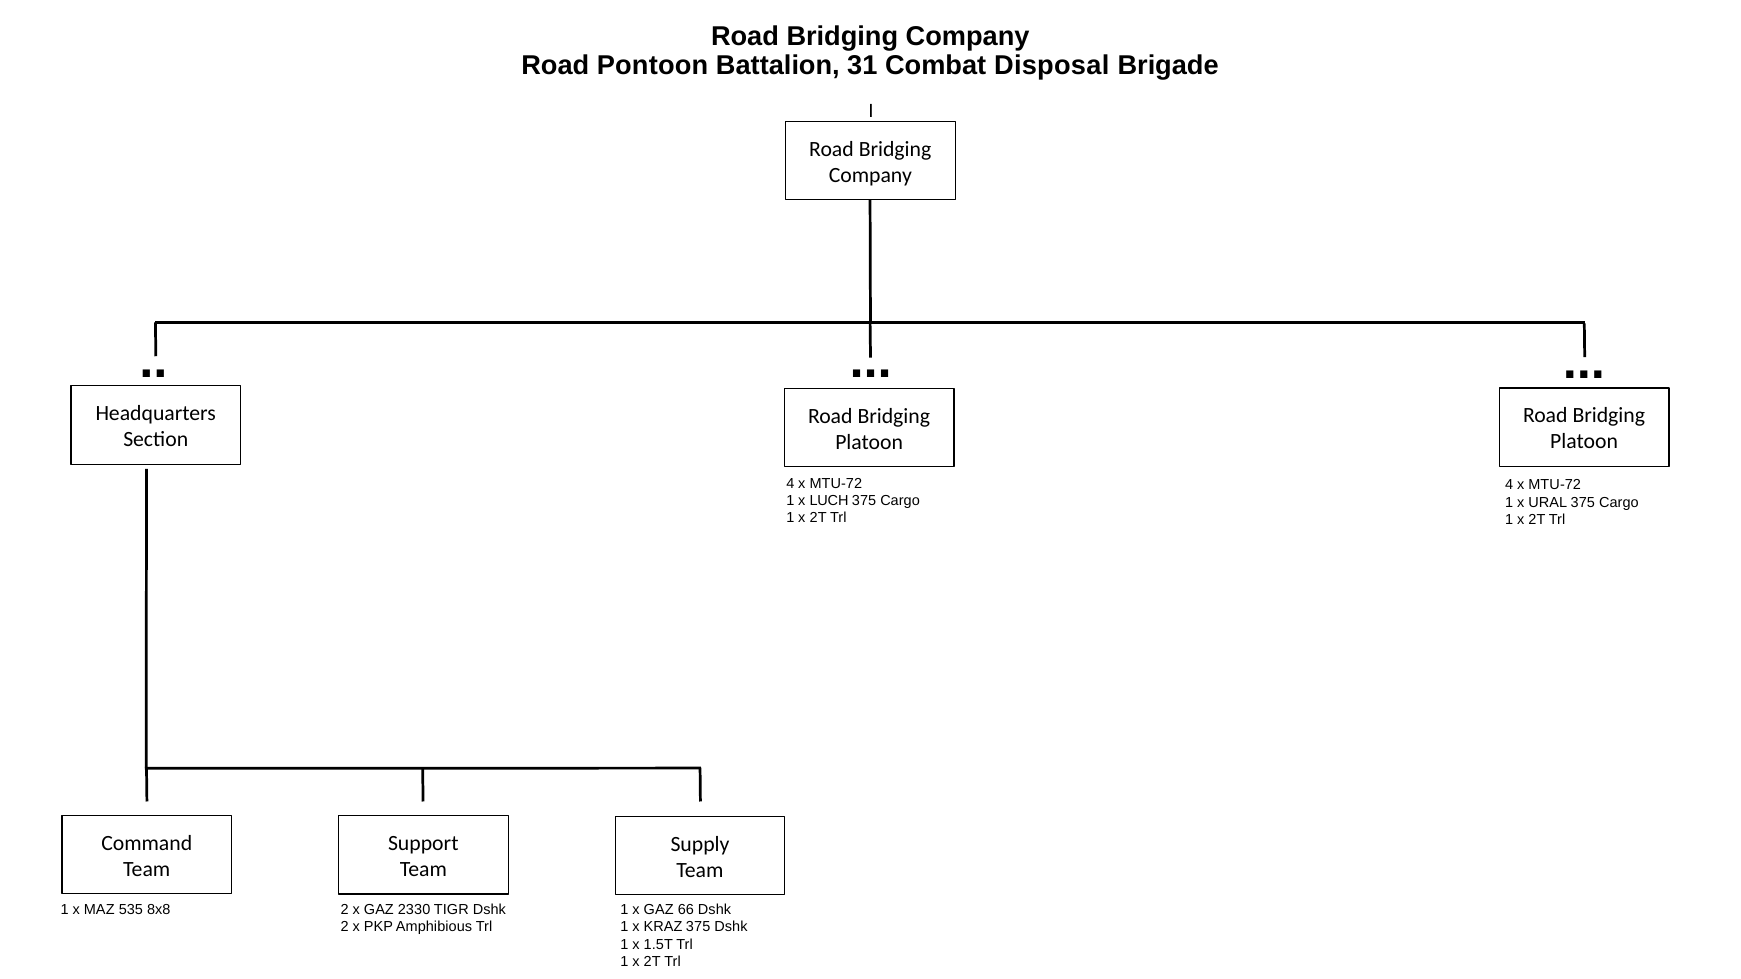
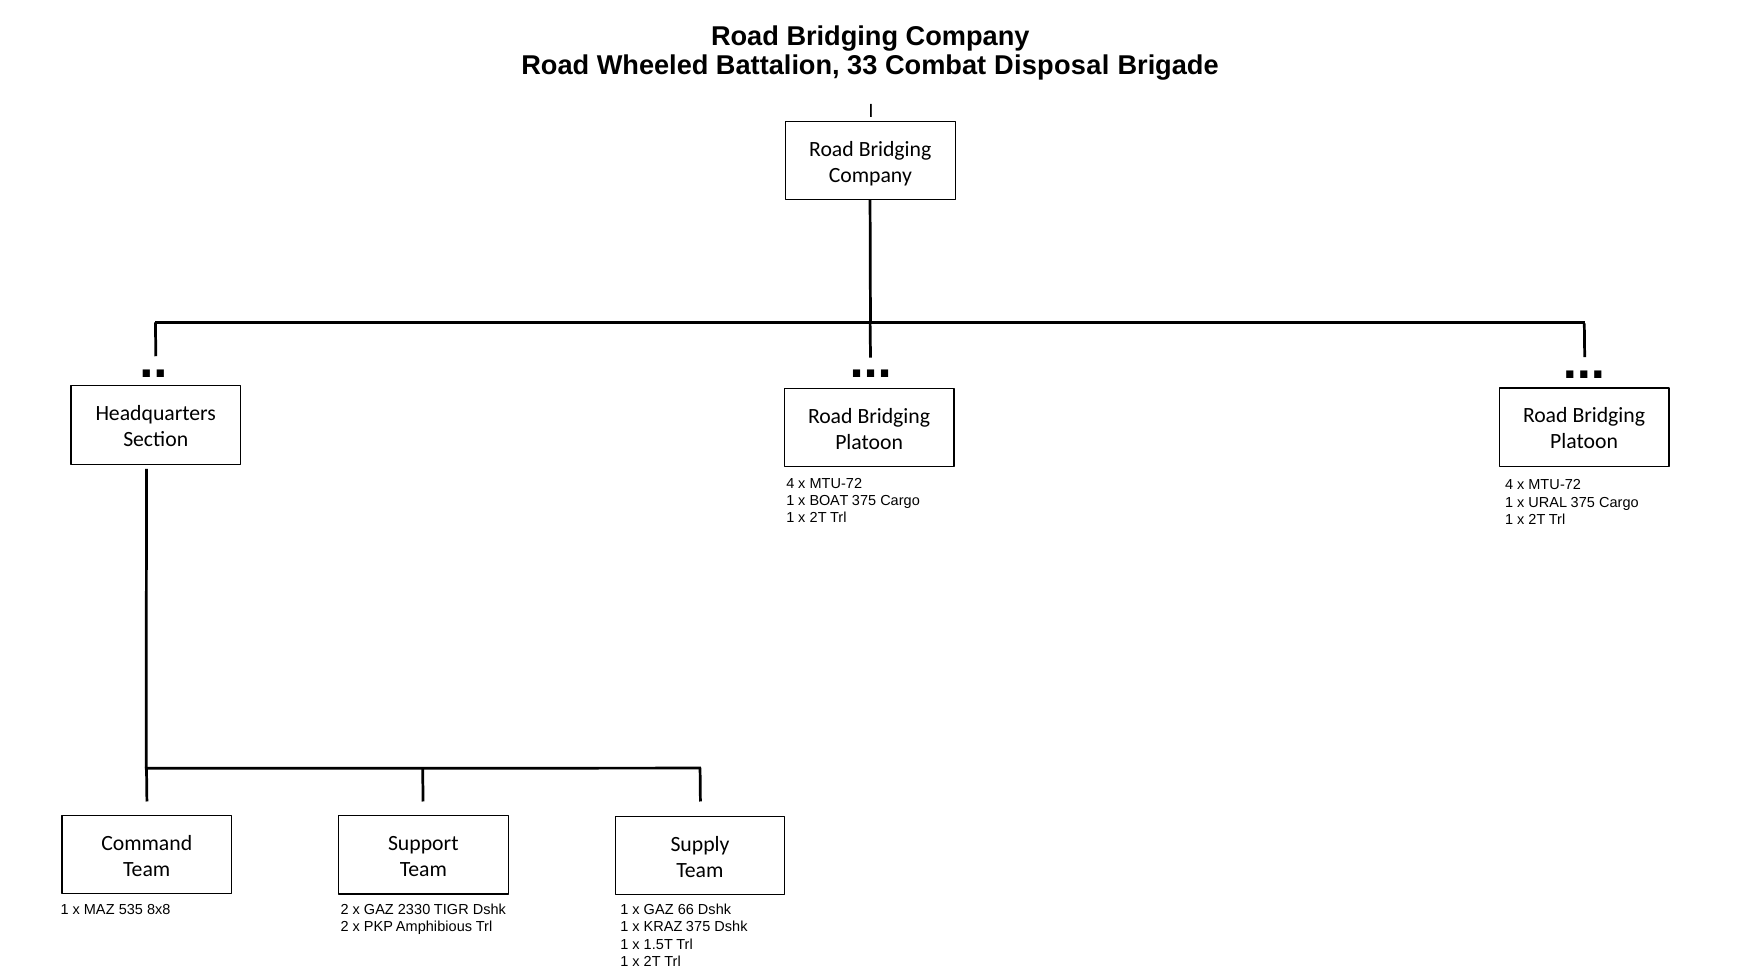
Pontoon: Pontoon -> Wheeled
31: 31 -> 33
LUCH: LUCH -> BOAT
